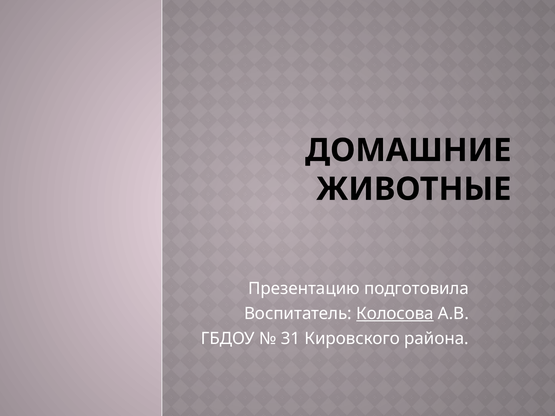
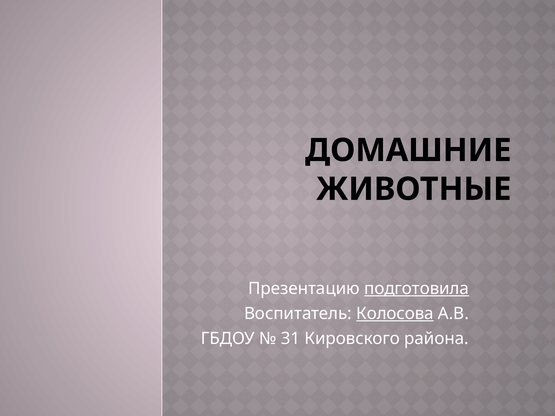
подготовила underline: none -> present
